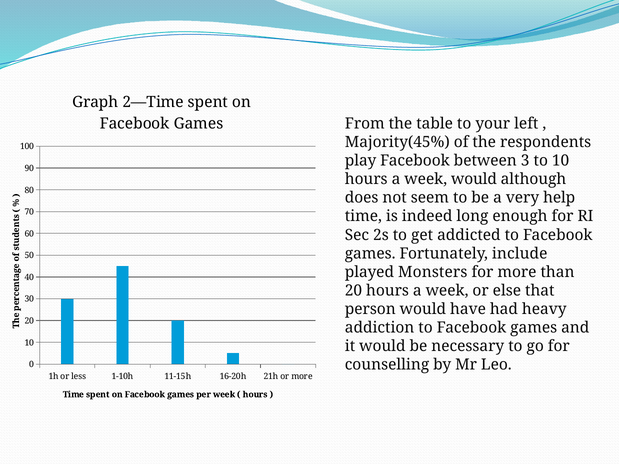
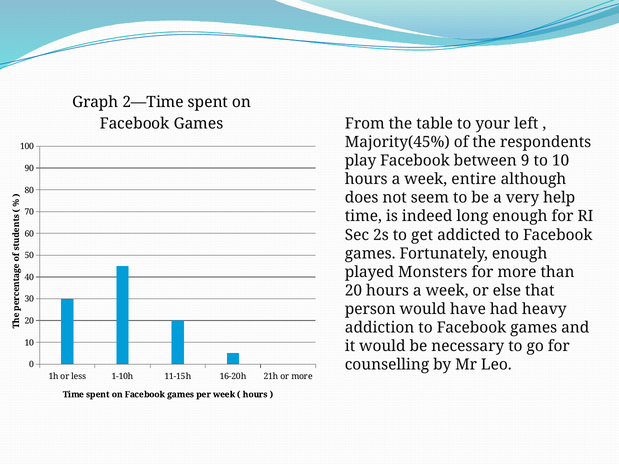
3: 3 -> 9
week would: would -> entire
Fortunately include: include -> enough
